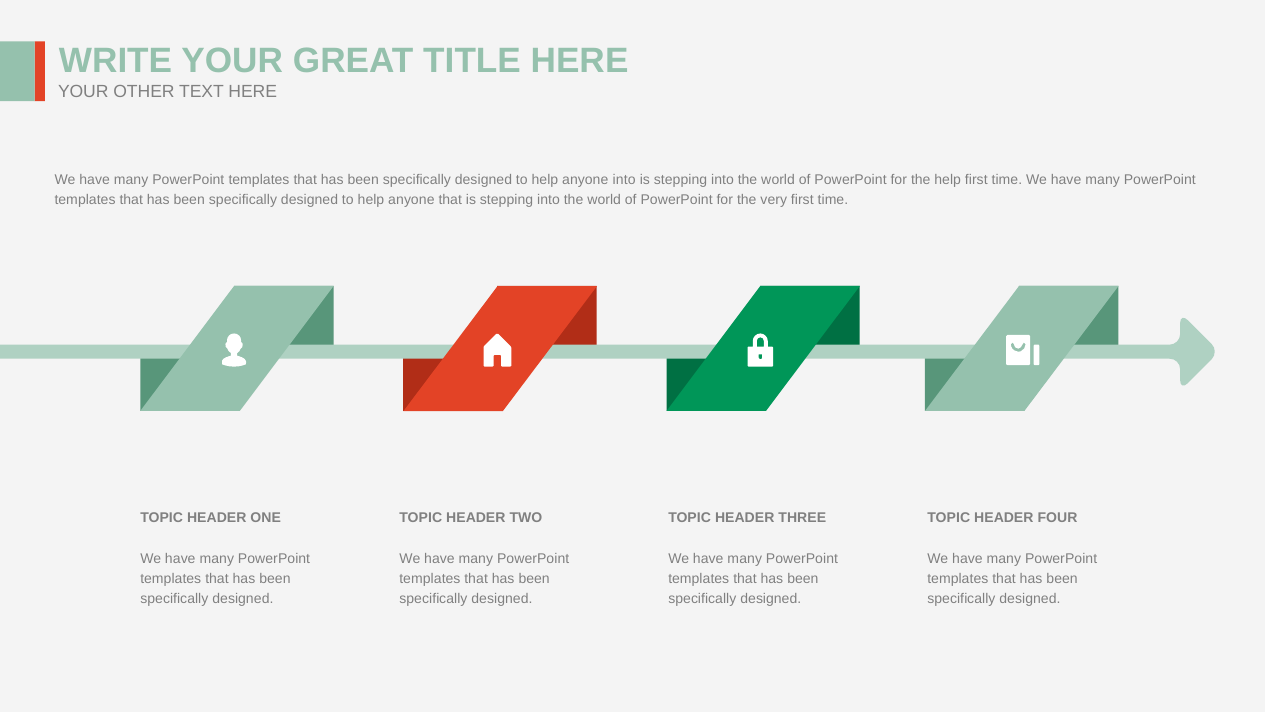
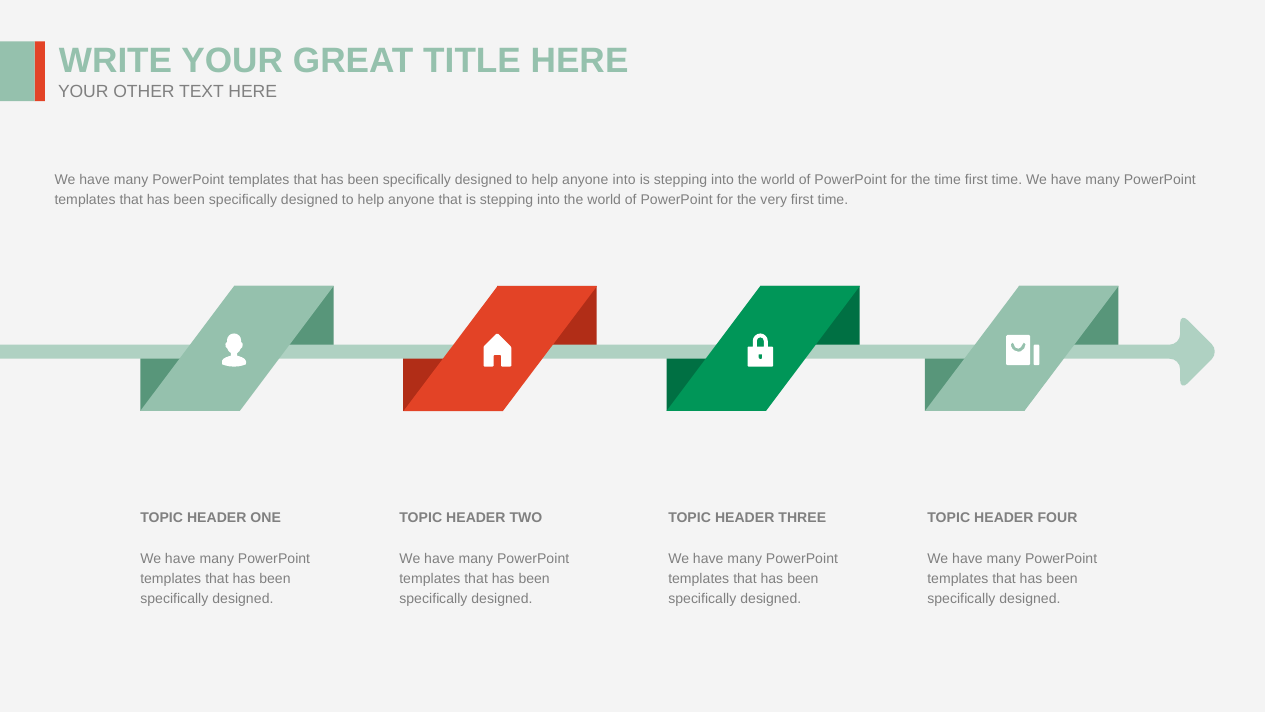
the help: help -> time
